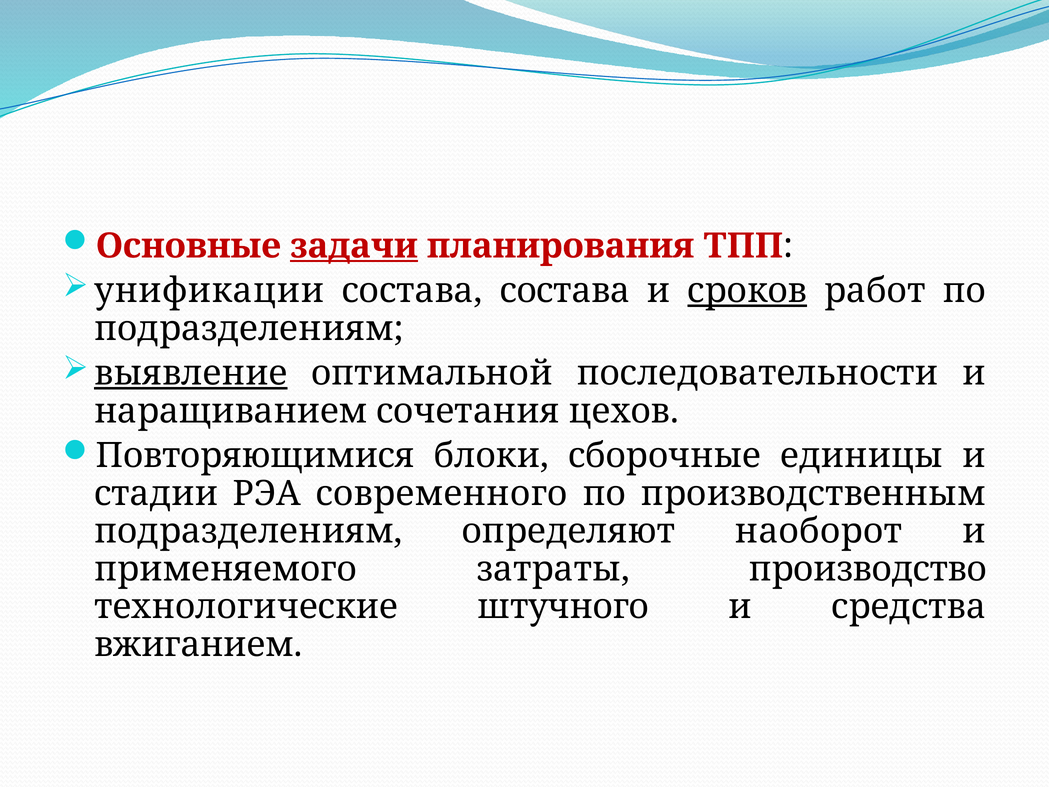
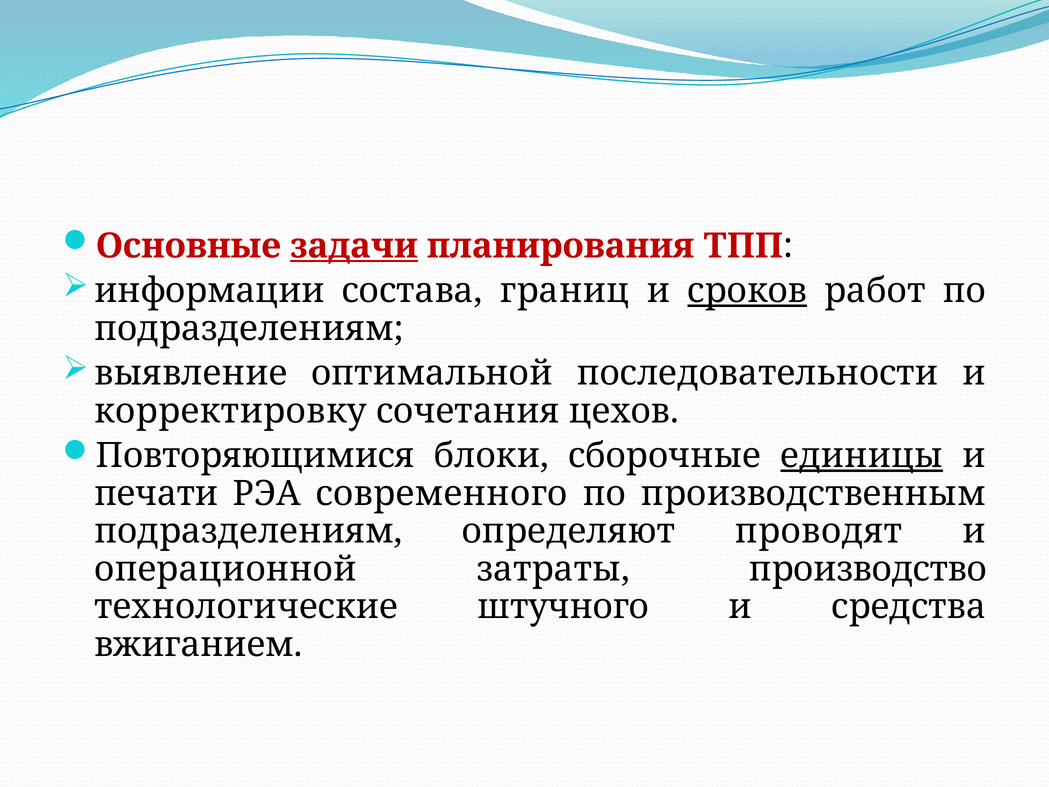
унификации: унификации -> информации
состава состава: состава -> границ
выявление underline: present -> none
наращиванием: наращиванием -> корректировку
единицы underline: none -> present
стадии: стадии -> печати
наоборот: наоборот -> проводят
применяемого: применяемого -> операционной
